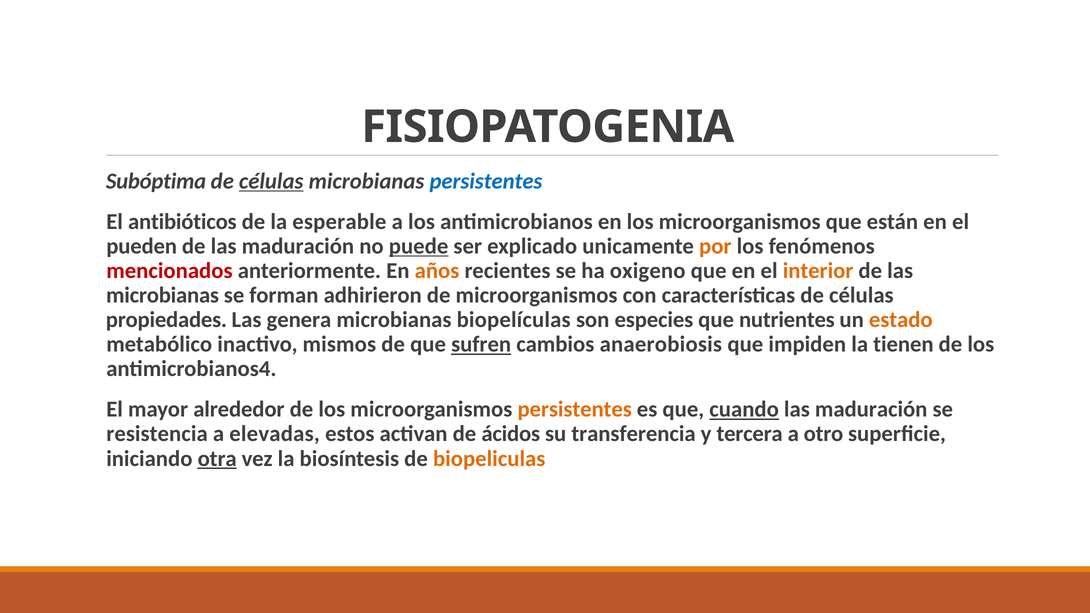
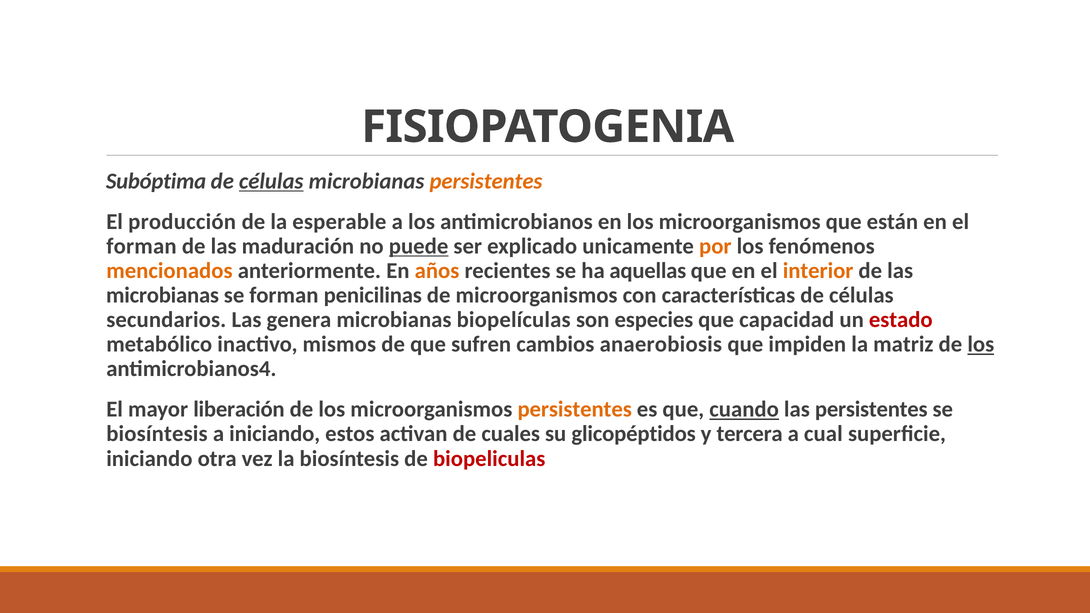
persistentes at (486, 181) colour: blue -> orange
antibióticos: antibióticos -> producción
pueden at (142, 246): pueden -> forman
mencionados colour: red -> orange
oxigeno: oxigeno -> aquellas
adhirieron: adhirieron -> penicilinas
propiedades: propiedades -> secundarios
nutrientes: nutrientes -> capacidad
estado colour: orange -> red
sufren underline: present -> none
tienen: tienen -> matriz
los at (981, 345) underline: none -> present
alrededor: alrededor -> liberación
maduración at (871, 410): maduración -> persistentes
resistencia at (157, 434): resistencia -> biosíntesis
a elevadas: elevadas -> iniciando
ácidos: ácidos -> cuales
transferencia: transferencia -> glicopéptidos
otro: otro -> cual
otra underline: present -> none
biopeliculas colour: orange -> red
